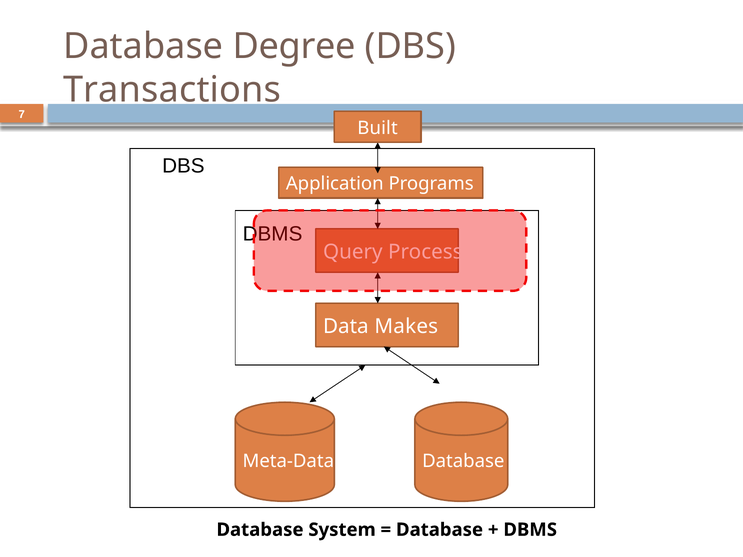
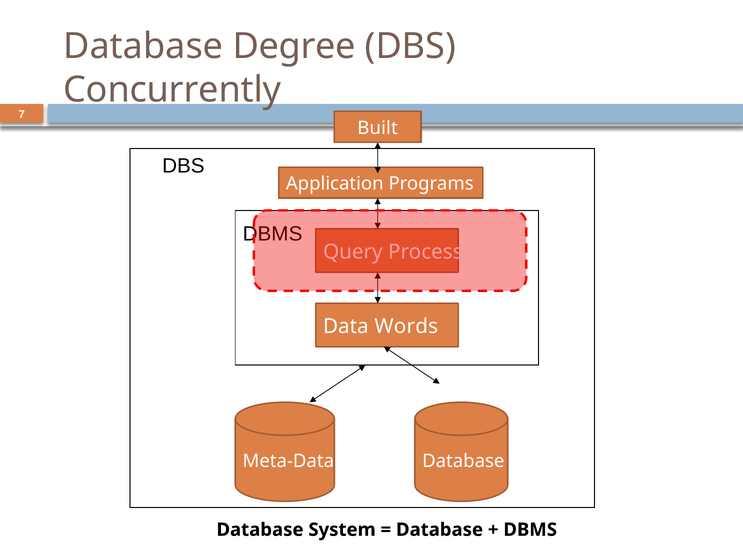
Transactions: Transactions -> Concurrently
Makes: Makes -> Words
